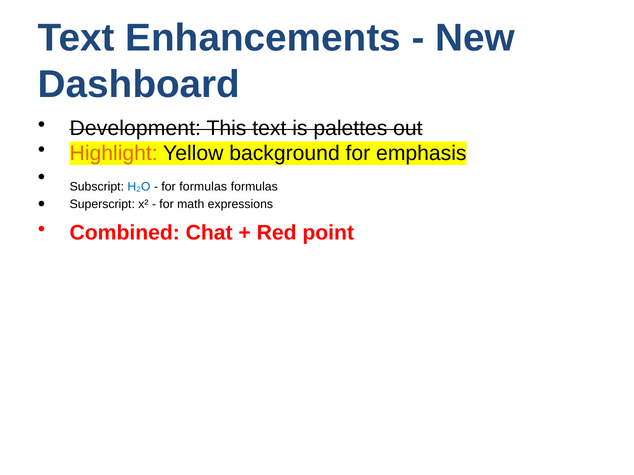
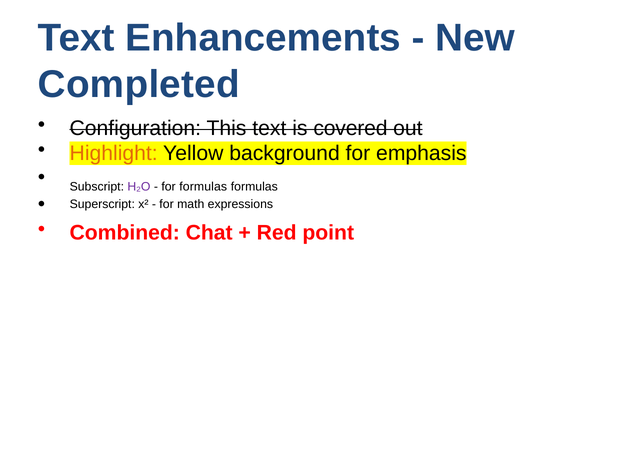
Dashboard: Dashboard -> Completed
Development: Development -> Configuration
palettes: palettes -> covered
H₂O colour: blue -> purple
